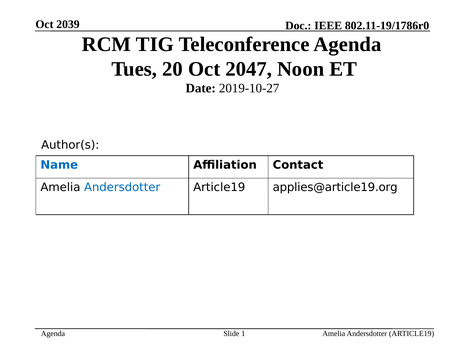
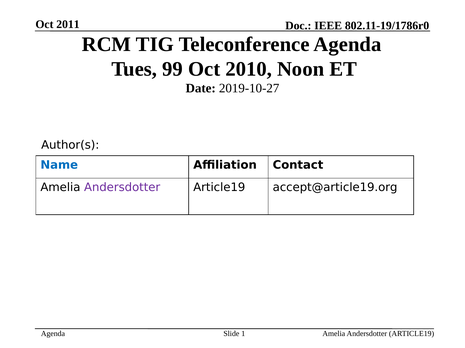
2039: 2039 -> 2011
20: 20 -> 99
2047: 2047 -> 2010
Andersdotter at (122, 188) colour: blue -> purple
applies@article19.org: applies@article19.org -> accept@article19.org
